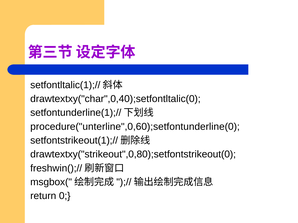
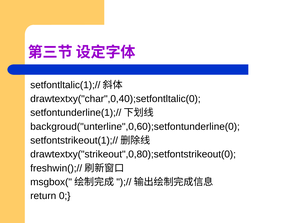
procedure("unterline",0,60);setfontunderline(0: procedure("unterline",0,60);setfontunderline(0 -> backgroud("unterline",0,60);setfontunderline(0
